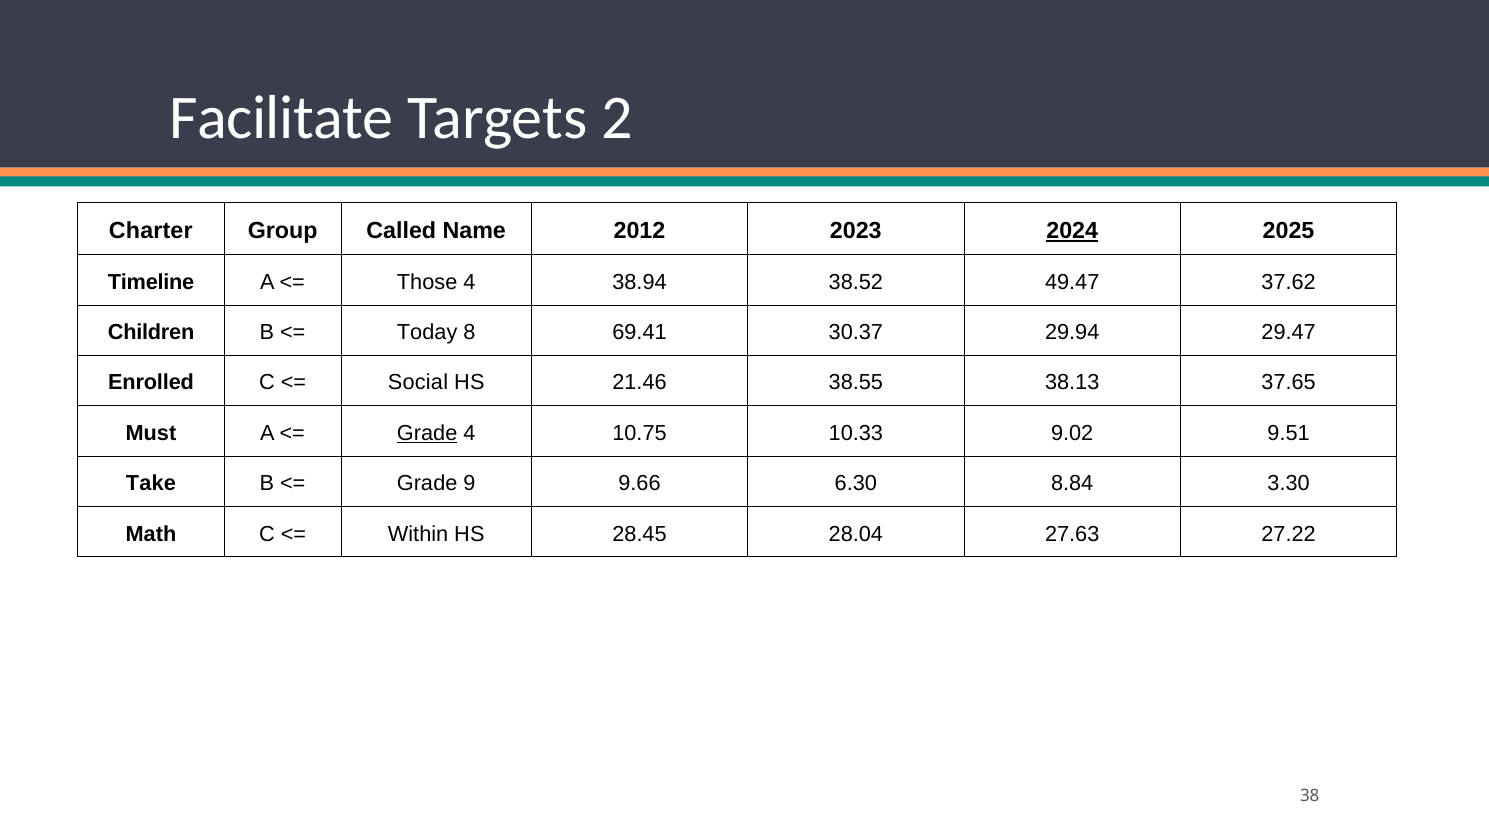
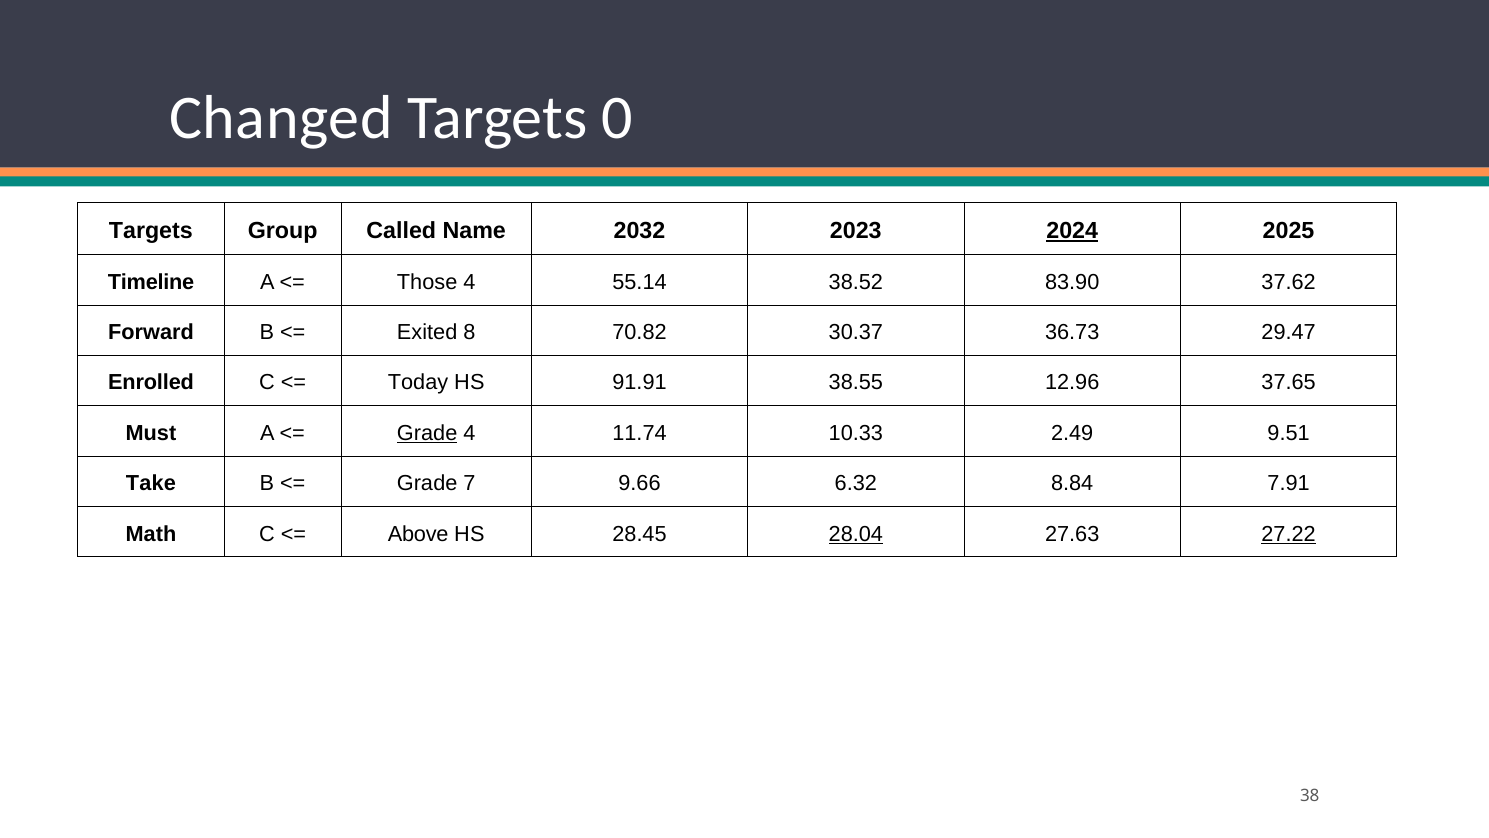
Facilitate: Facilitate -> Changed
2: 2 -> 0
Charter at (151, 231): Charter -> Targets
2012: 2012 -> 2032
38.94: 38.94 -> 55.14
49.47: 49.47 -> 83.90
Children: Children -> Forward
Today: Today -> Exited
69.41: 69.41 -> 70.82
29.94: 29.94 -> 36.73
Social: Social -> Today
21.46: 21.46 -> 91.91
38.13: 38.13 -> 12.96
10.75: 10.75 -> 11.74
9.02: 9.02 -> 2.49
9: 9 -> 7
6.30: 6.30 -> 6.32
3.30: 3.30 -> 7.91
Within: Within -> Above
28.04 underline: none -> present
27.22 underline: none -> present
